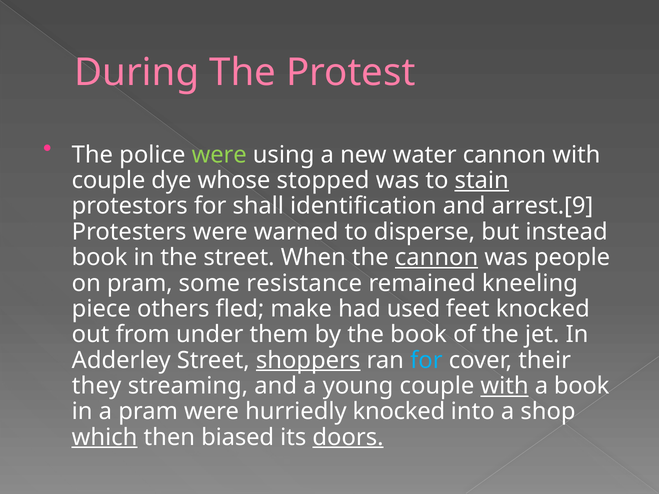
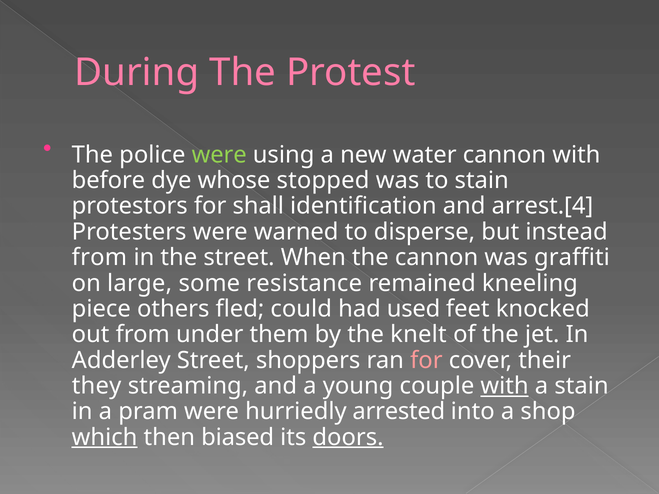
couple at (109, 181): couple -> before
stain at (482, 181) underline: present -> none
arrest.[9: arrest.[9 -> arrest.[4
book at (100, 258): book -> from
cannon at (437, 258) underline: present -> none
people: people -> graffiti
on pram: pram -> large
make: make -> could
the book: book -> knelt
shoppers underline: present -> none
for at (426, 360) colour: light blue -> pink
a book: book -> stain
hurriedly knocked: knocked -> arrested
